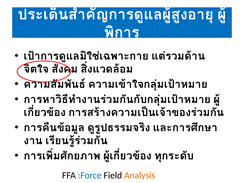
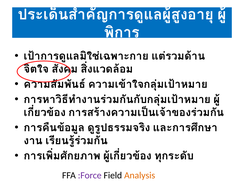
:Force colour: blue -> purple
